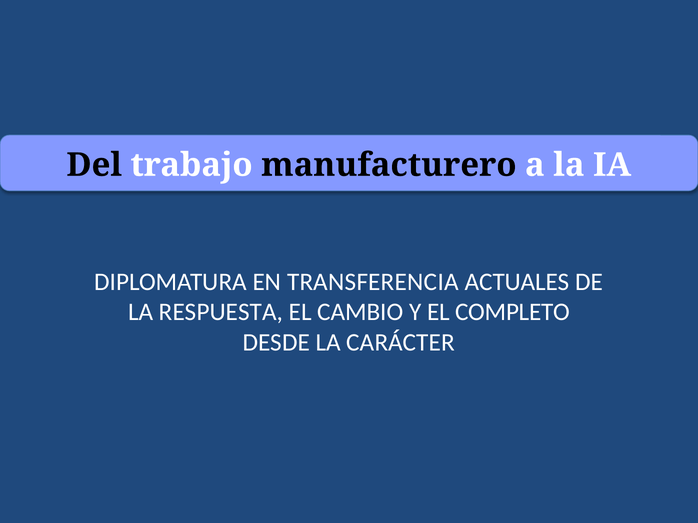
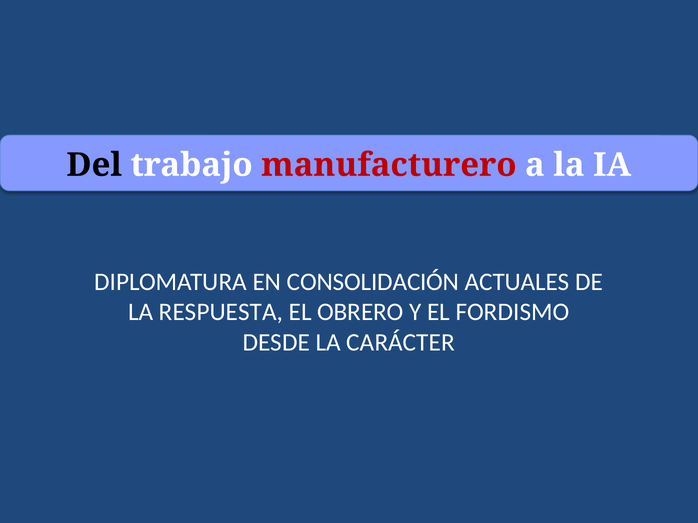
manufacturero colour: black -> red
TRANSFERENCIA: TRANSFERENCIA -> CONSOLIDACIÓN
CAMBIO: CAMBIO -> OBRERO
COMPLETO: COMPLETO -> FORDISMO
